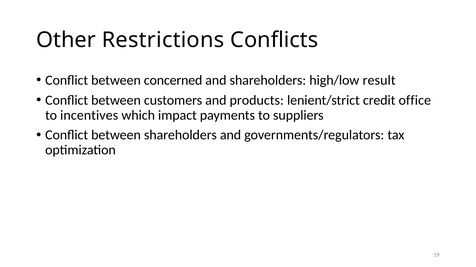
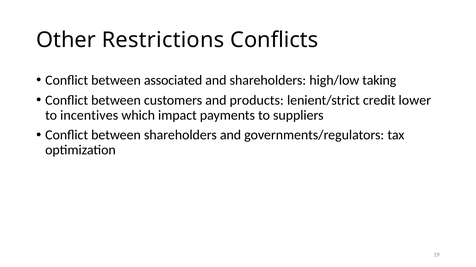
concerned: concerned -> associated
result: result -> taking
office: office -> lower
